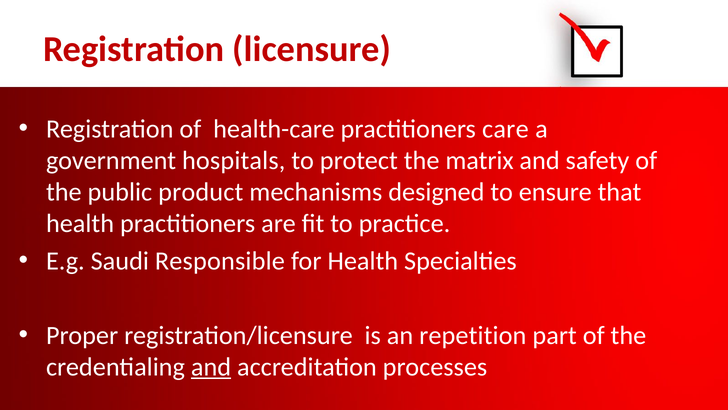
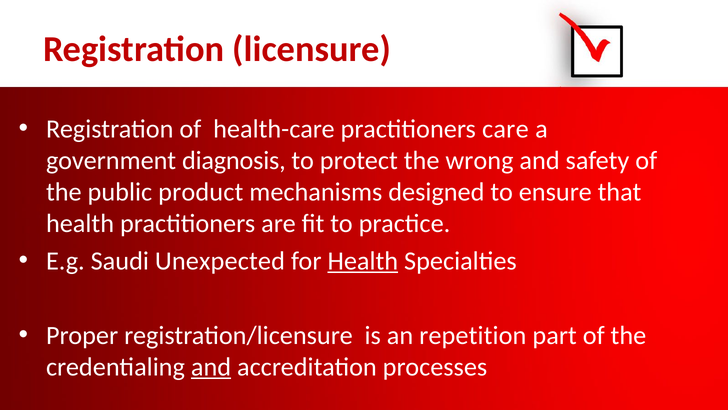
hospitals: hospitals -> diagnosis
matrix: matrix -> wrong
Responsible: Responsible -> Unexpected
Health at (363, 261) underline: none -> present
